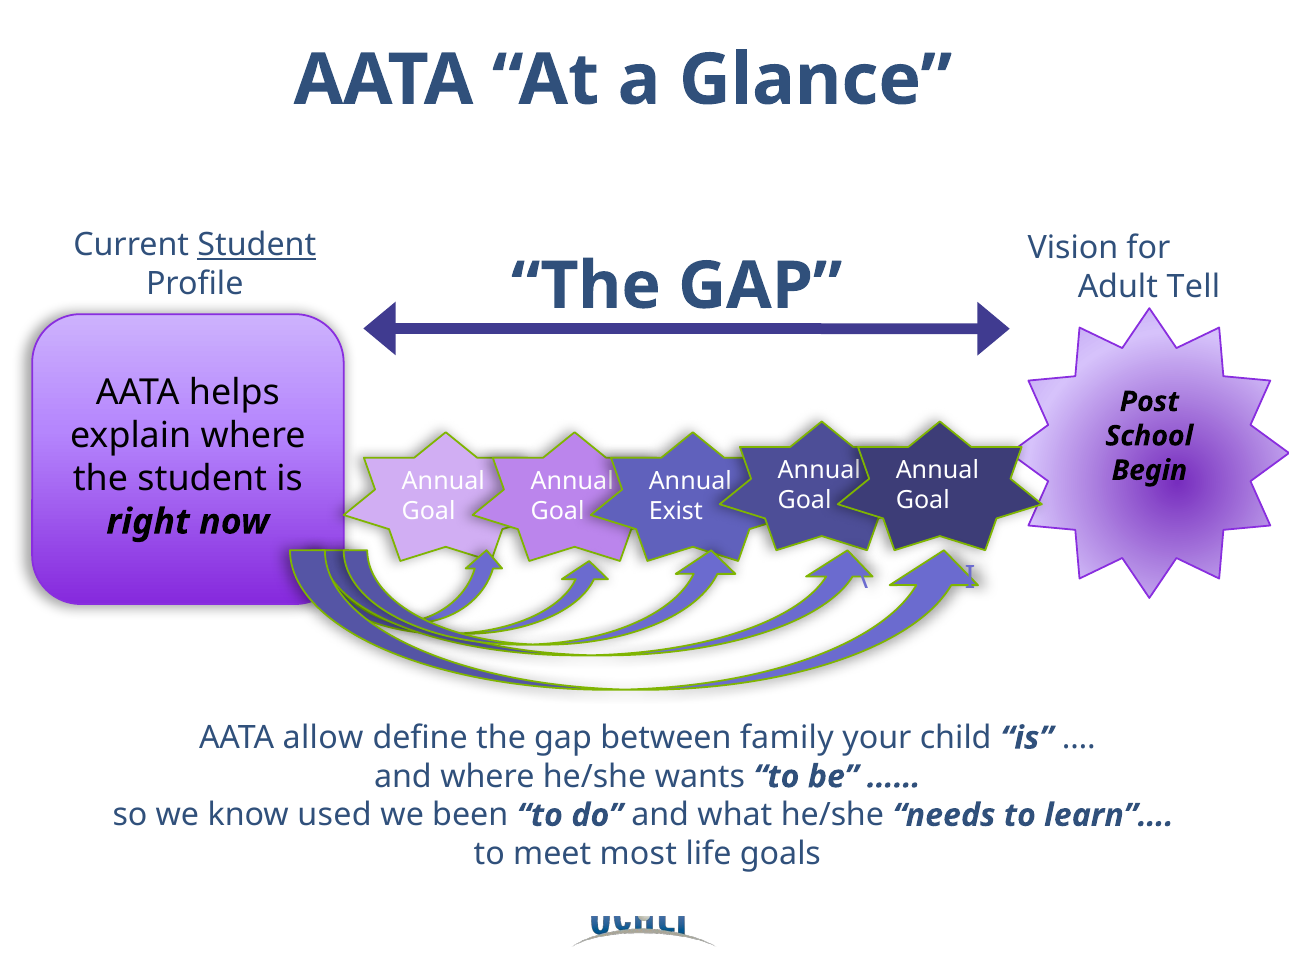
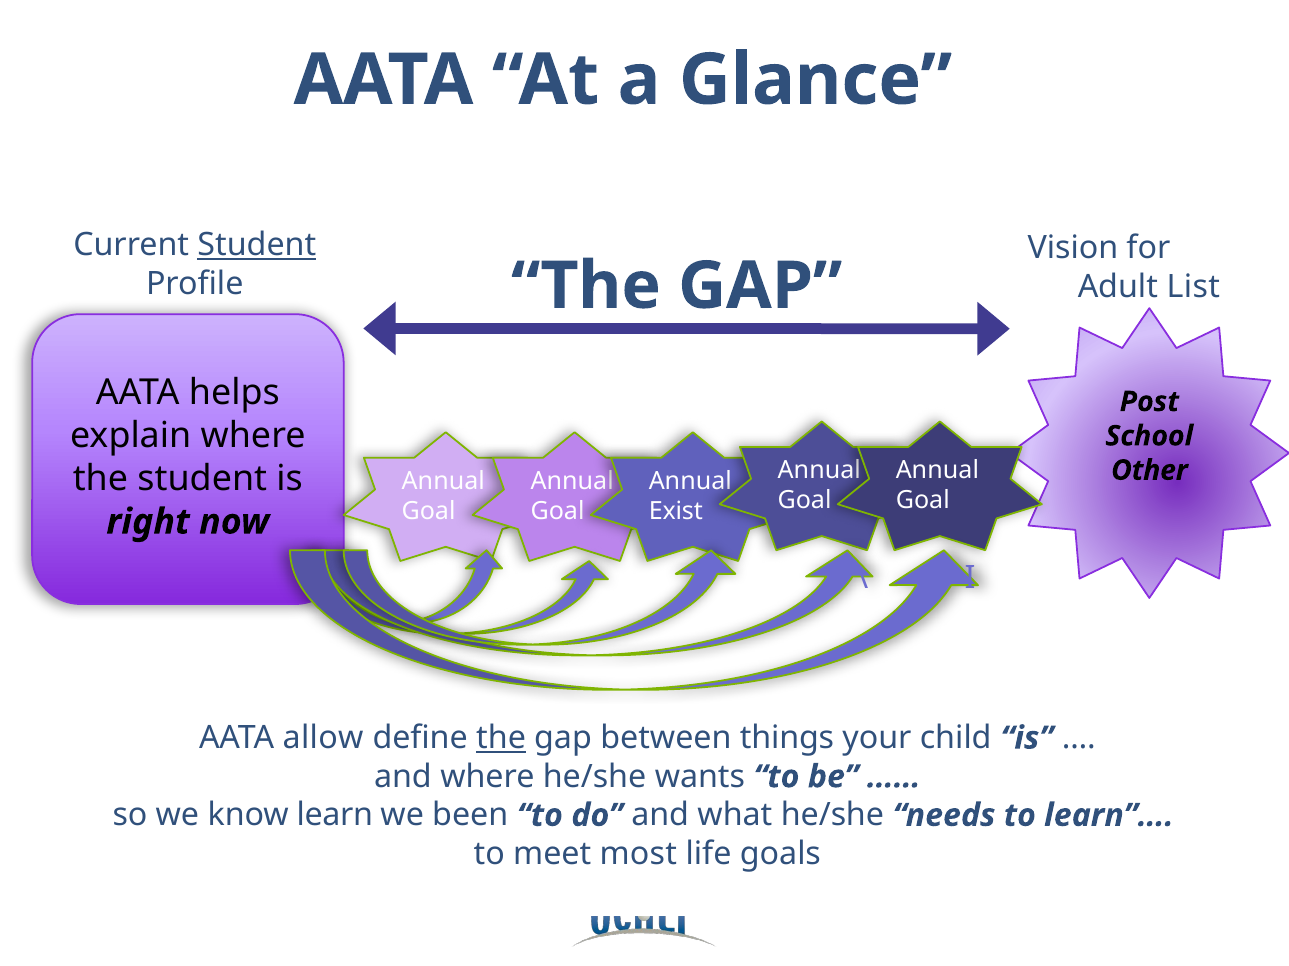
Tell: Tell -> List
Begin: Begin -> Other
the at (501, 739) underline: none -> present
family: family -> things
used: used -> learn
